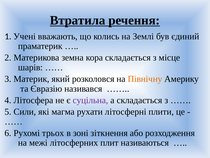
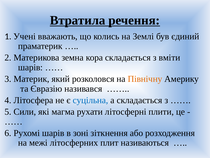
місце: місце -> вміти
суцільна colour: purple -> blue
Рухомі трьох: трьох -> шарів
